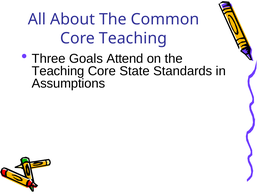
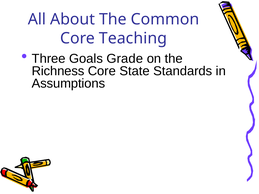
Attend: Attend -> Grade
Teaching at (58, 71): Teaching -> Richness
